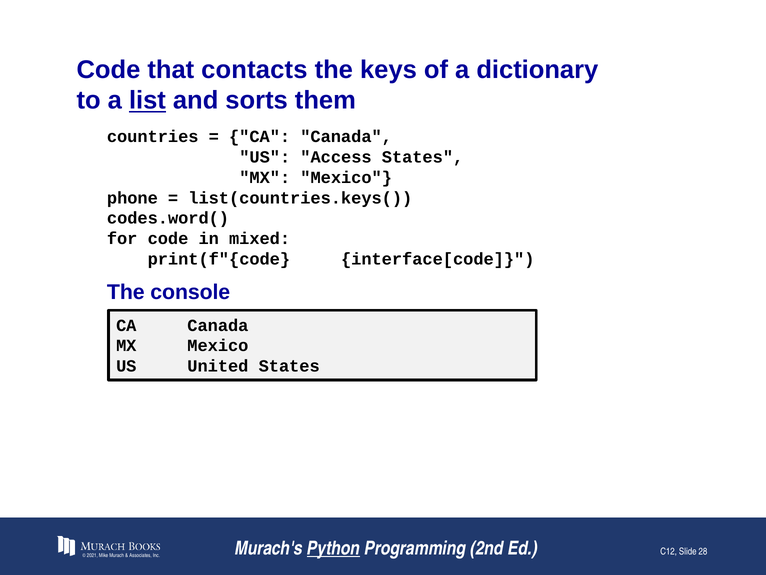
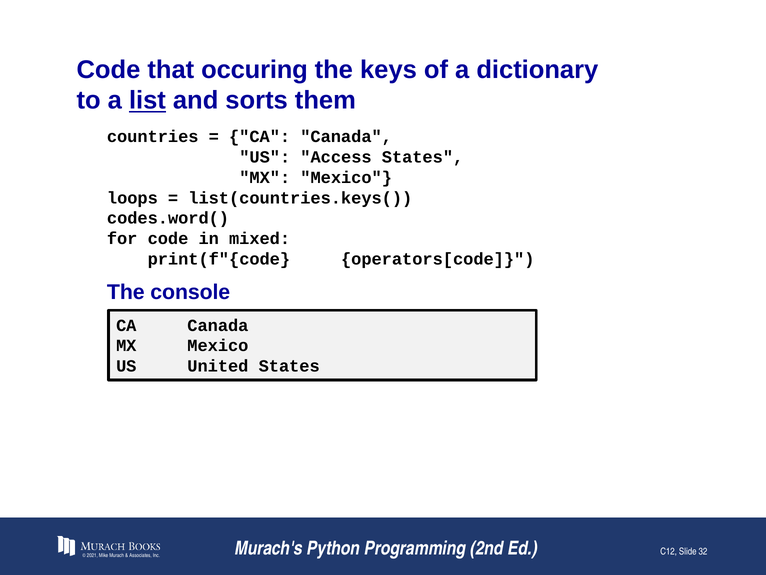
contacts: contacts -> occuring
phone: phone -> loops
interface[code: interface[code -> operators[code
Python underline: present -> none
28: 28 -> 32
